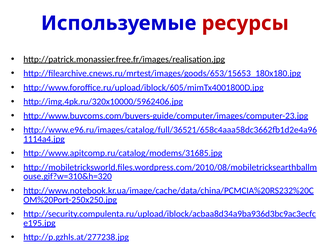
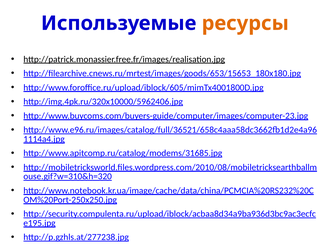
ресурсы colour: red -> orange
